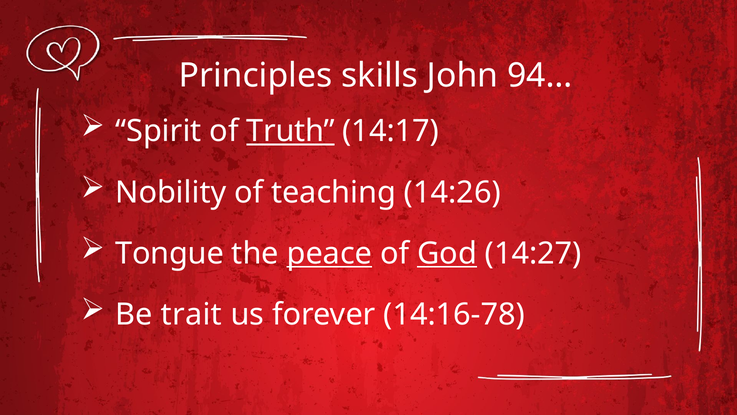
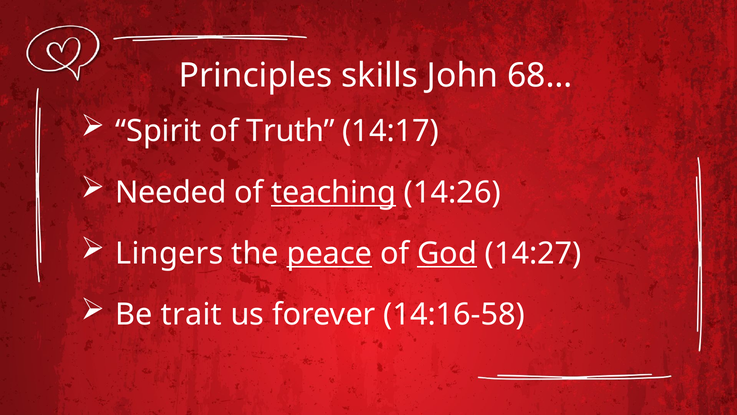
94…: 94… -> 68…
Truth underline: present -> none
Nobility: Nobility -> Needed
teaching underline: none -> present
Tongue: Tongue -> Lingers
14:16-78: 14:16-78 -> 14:16-58
